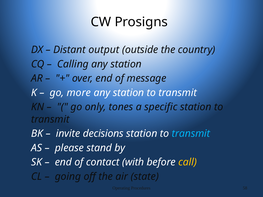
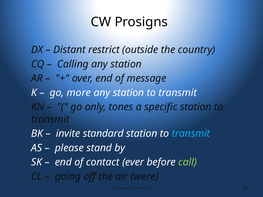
output: output -> restrict
decisions: decisions -> standard
with: with -> ever
call colour: yellow -> light green
state: state -> were
